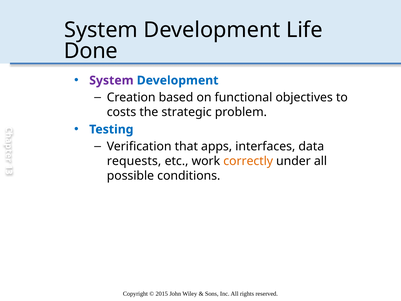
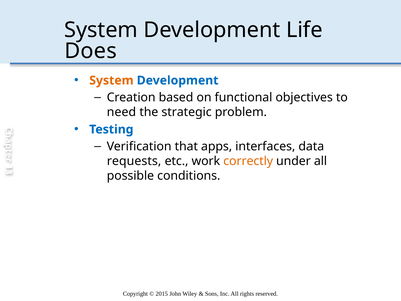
Done: Done -> Does
System at (111, 80) colour: purple -> orange
costs: costs -> need
